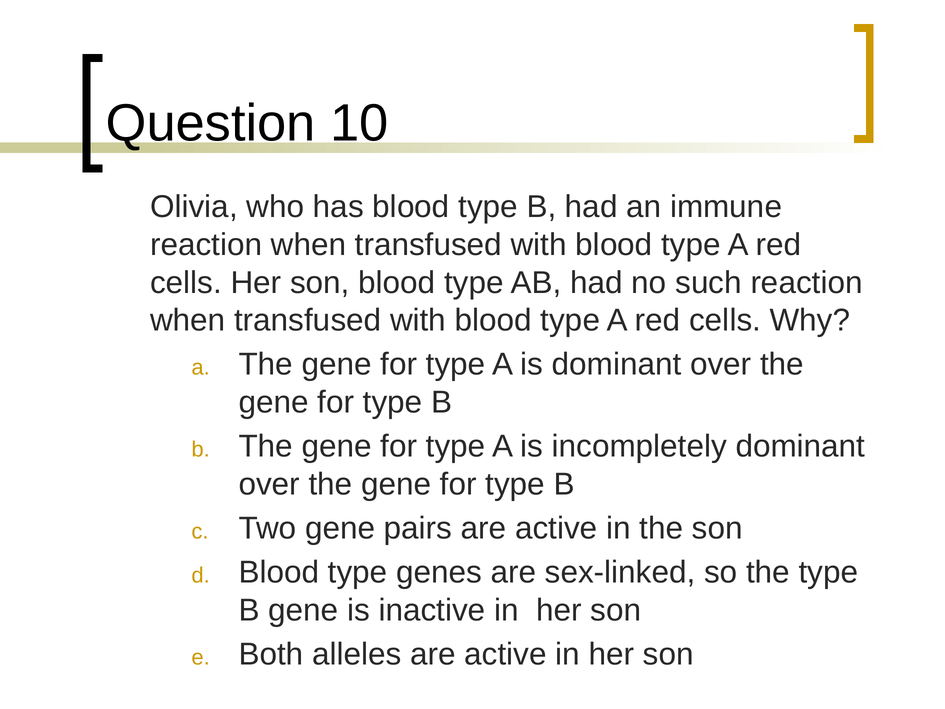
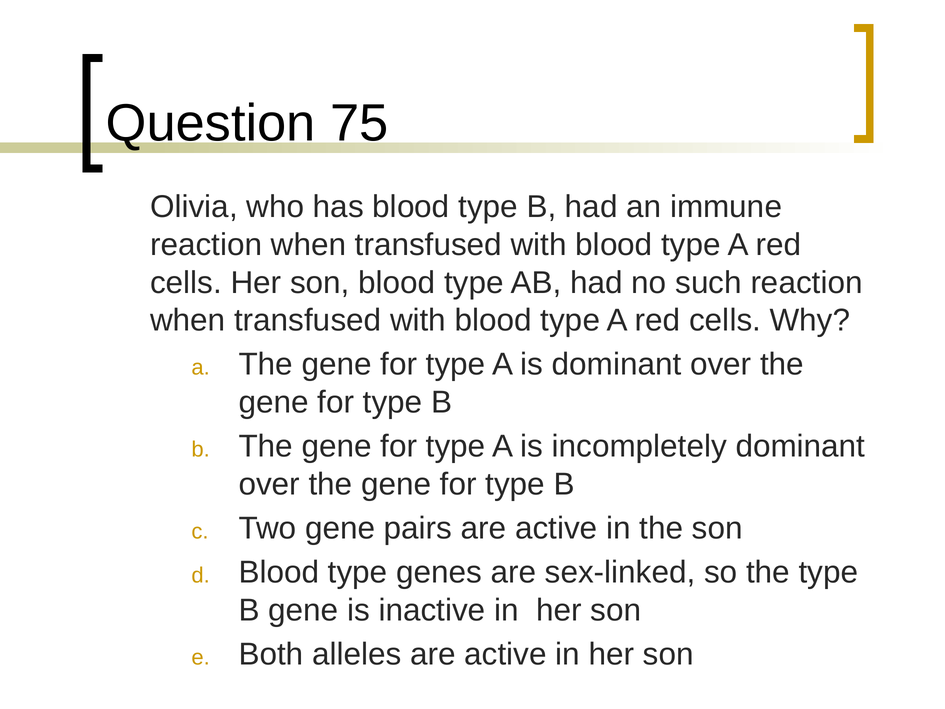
10: 10 -> 75
